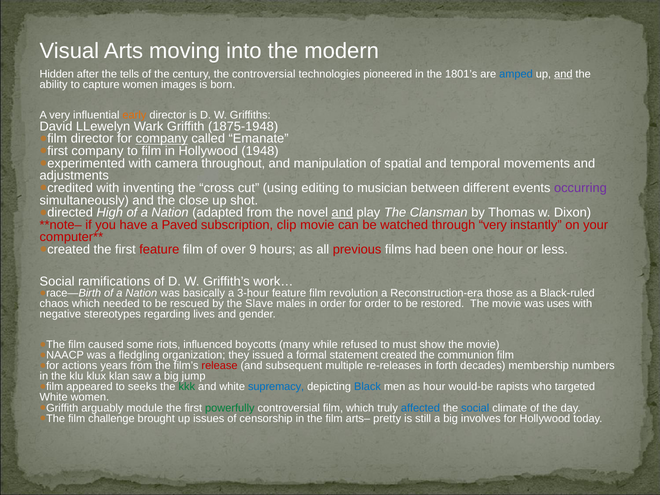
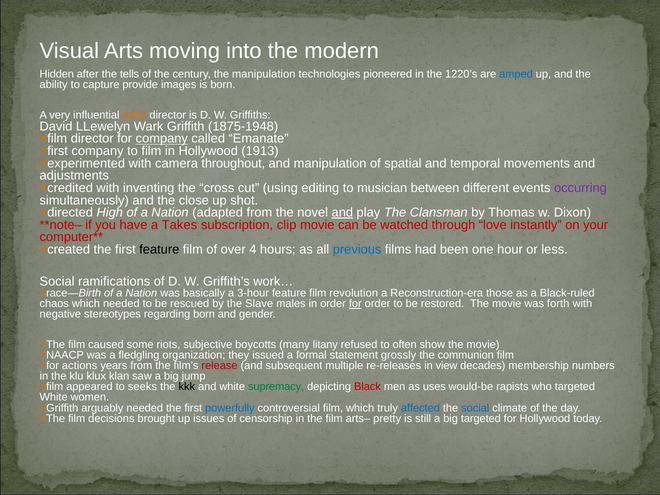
the controversial: controversial -> manipulation
1801’s: 1801’s -> 1220’s
and at (563, 74) underline: present -> none
capture women: women -> provide
1948: 1948 -> 1913
Paved: Paved -> Takes
through very: very -> love
feature at (159, 250) colour: red -> black
9: 9 -> 4
previous colour: red -> blue
for at (355, 304) underline: none -> present
uses: uses -> forth
regarding lives: lives -> born
influenced: influenced -> subjective
while: while -> litany
must: must -> often
created: created -> grossly
forth: forth -> view
kkk colour: green -> black
supremacy colour: blue -> green
Black colour: blue -> red
as hour: hour -> uses
arguably module: module -> needed
powerfully colour: green -> blue
challenge: challenge -> decisions
big involves: involves -> targeted
